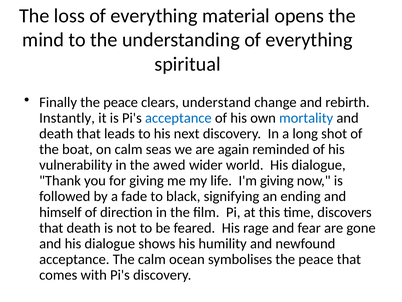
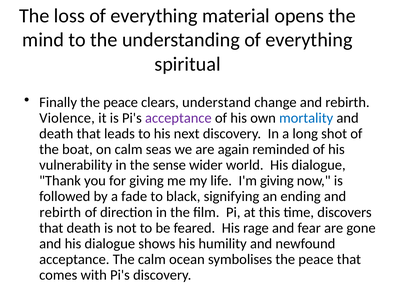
Instantly: Instantly -> Violence
acceptance at (178, 118) colour: blue -> purple
awed: awed -> sense
himself at (60, 212): himself -> rebirth
